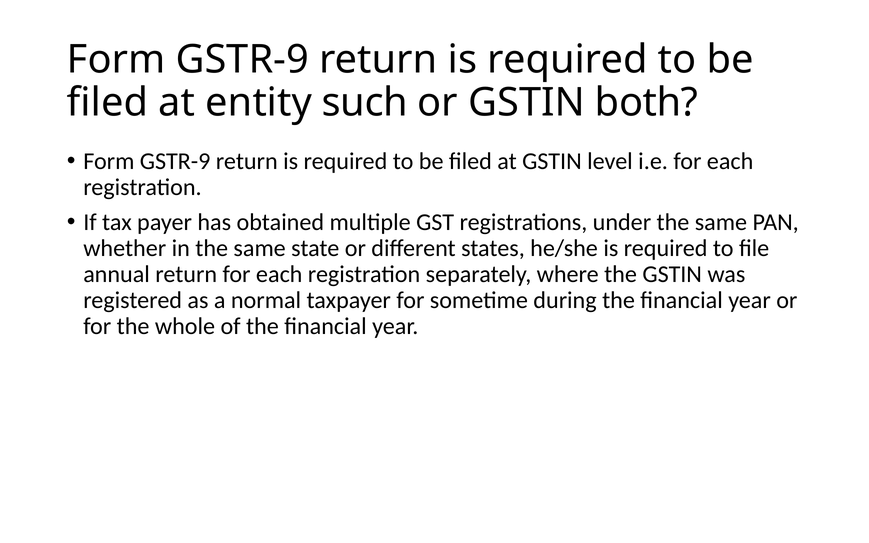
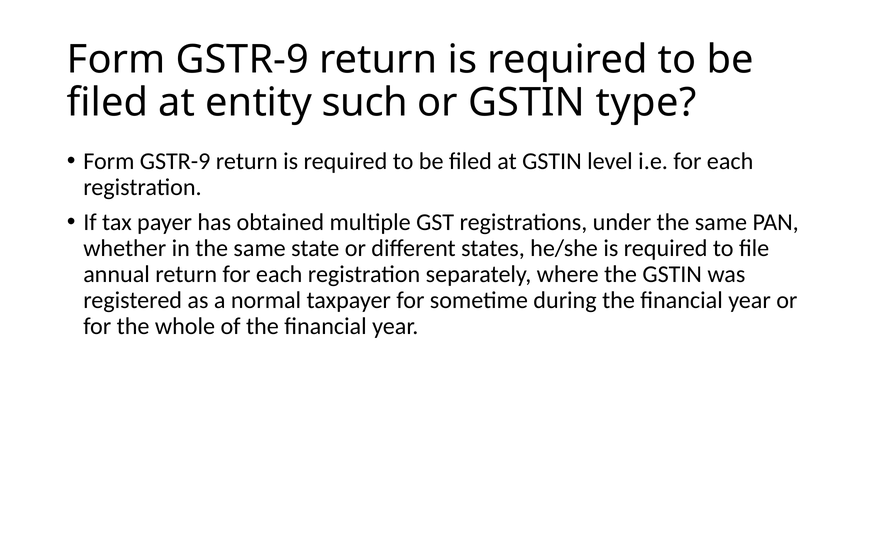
both: both -> type
